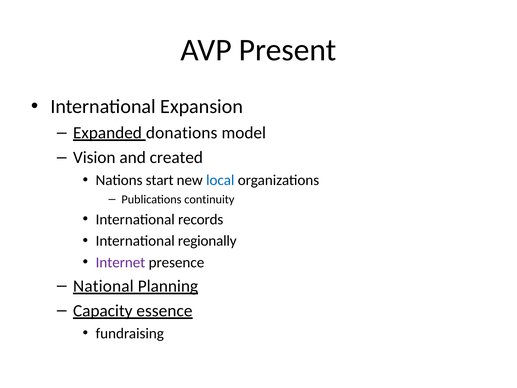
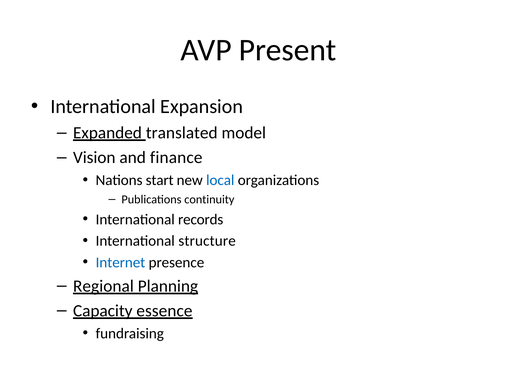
donations: donations -> translated
created: created -> finance
regionally: regionally -> structure
Internet colour: purple -> blue
National: National -> Regional
